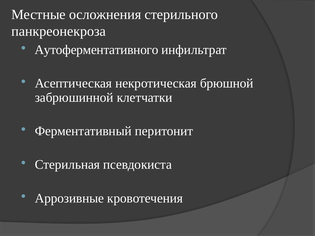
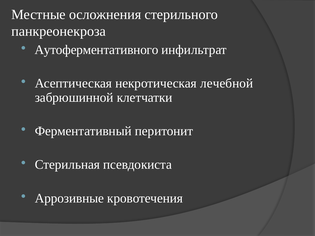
брюшной: брюшной -> лечебной
